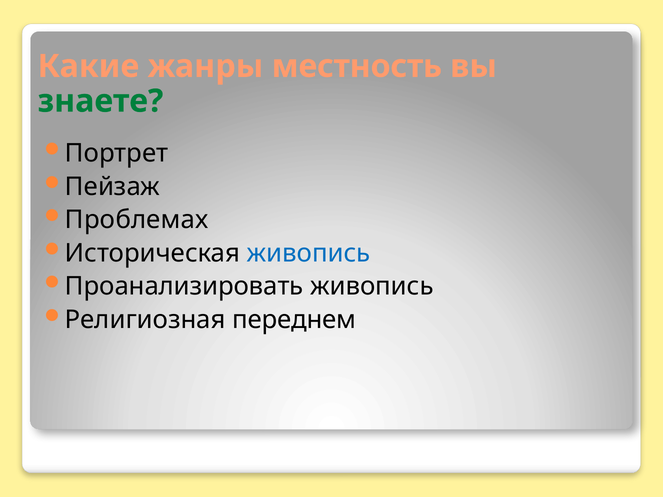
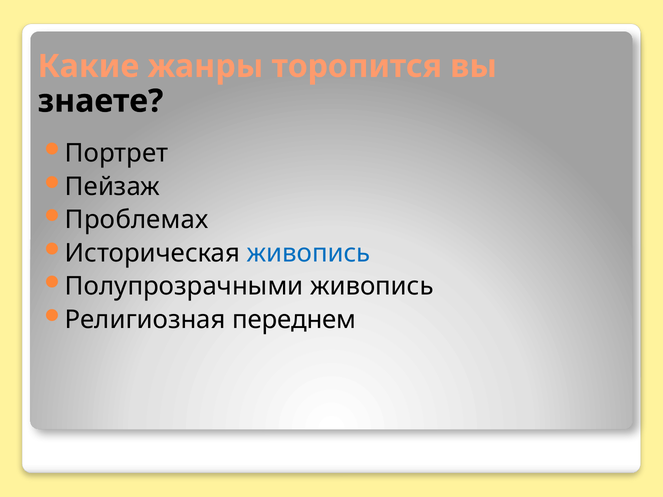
местность: местность -> торопится
знаете colour: green -> black
Проанализировать: Проанализировать -> Полупрозрачными
